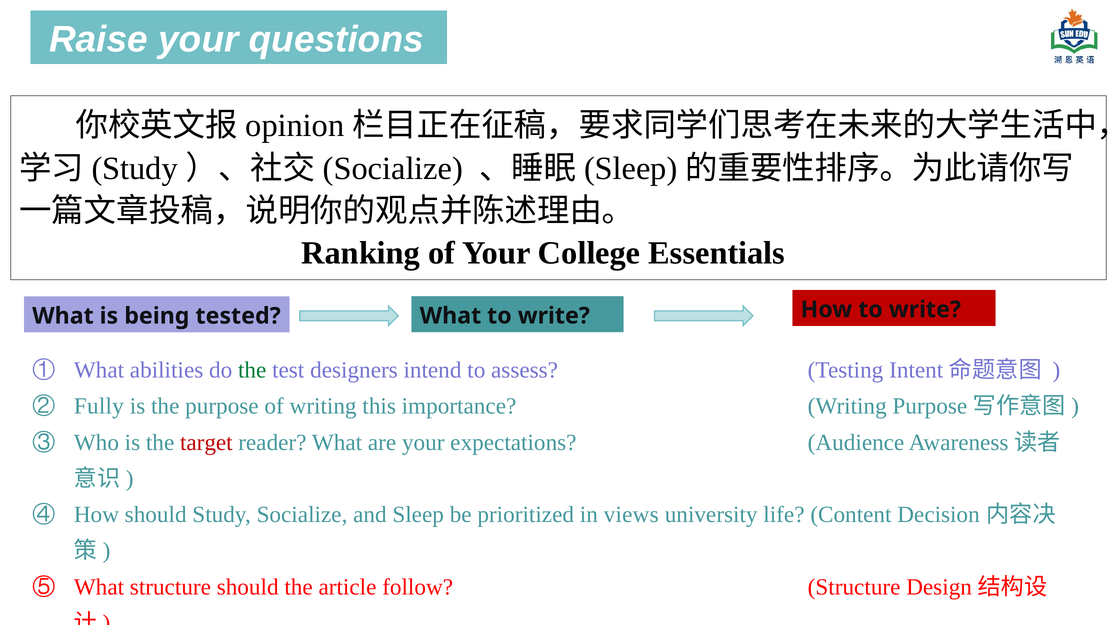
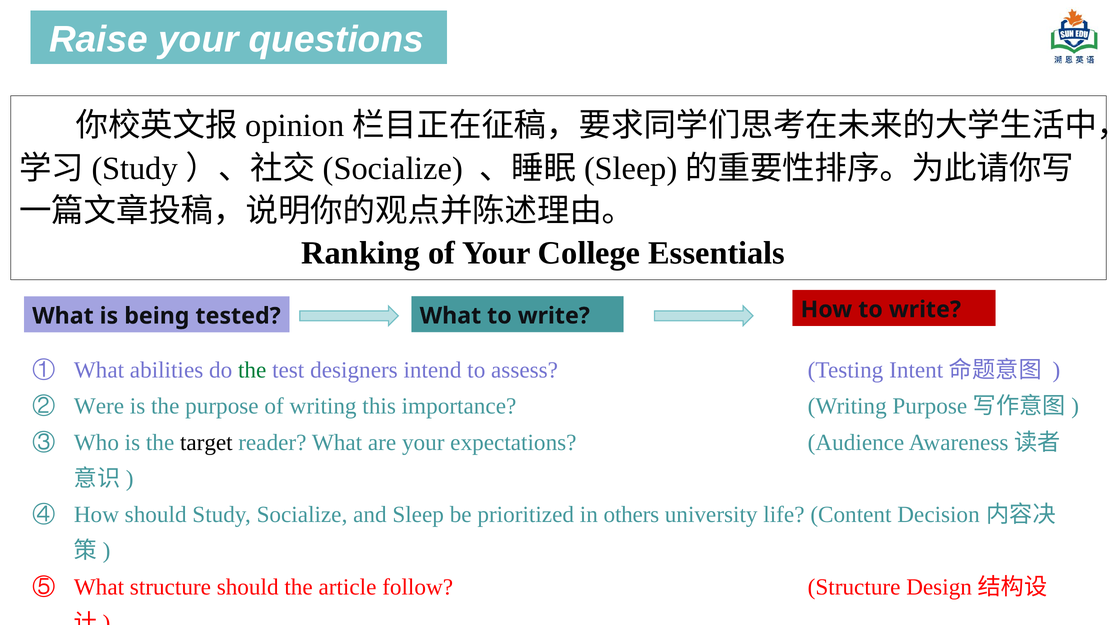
Fully: Fully -> Were
target colour: red -> black
views: views -> others
